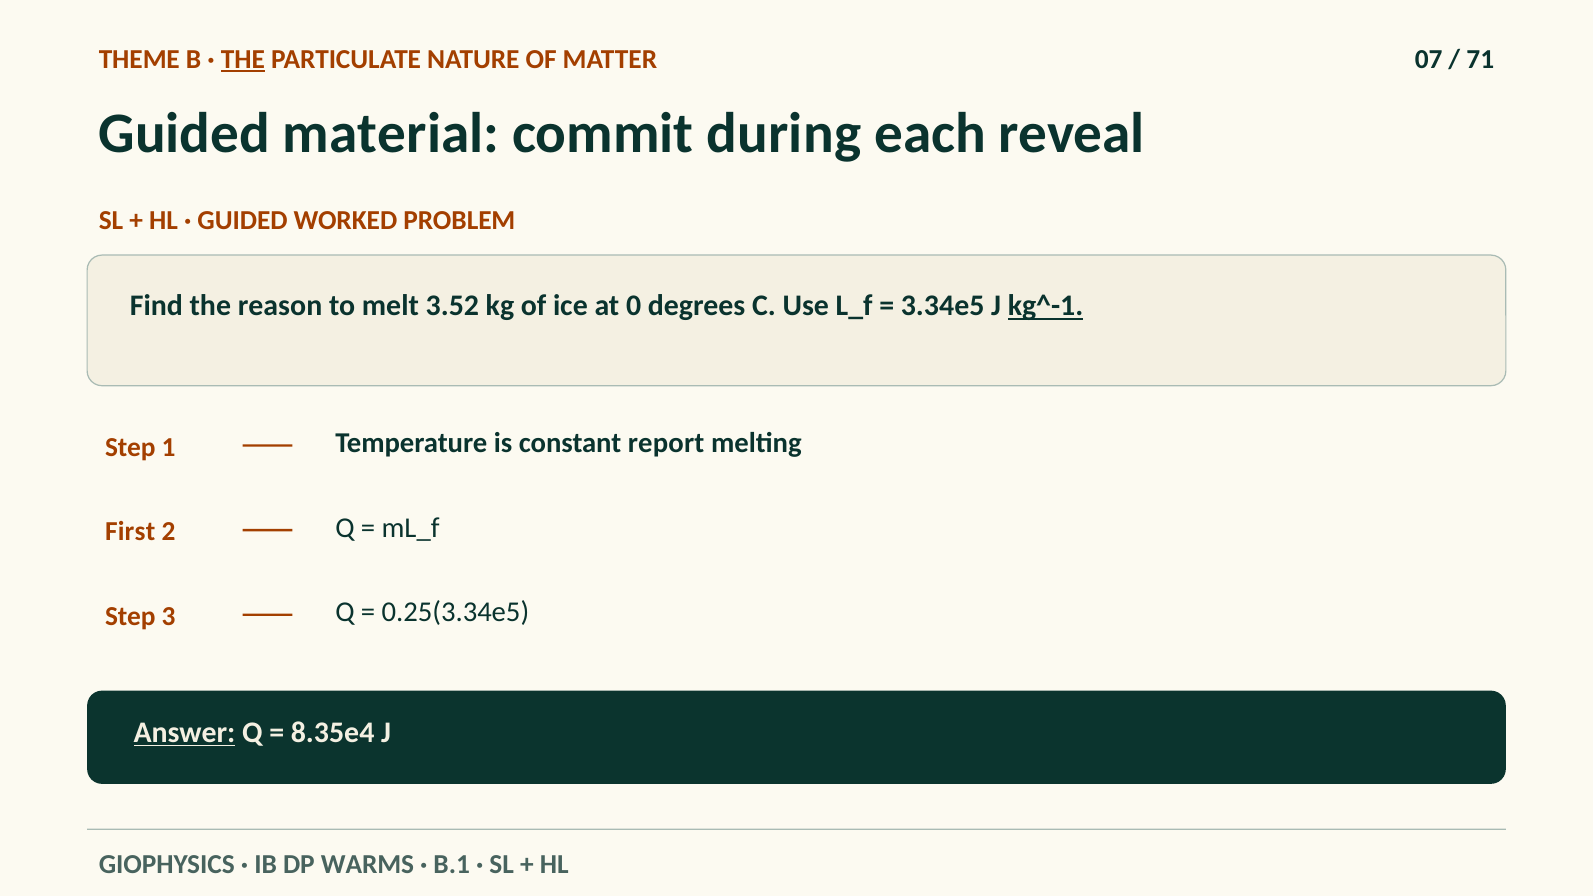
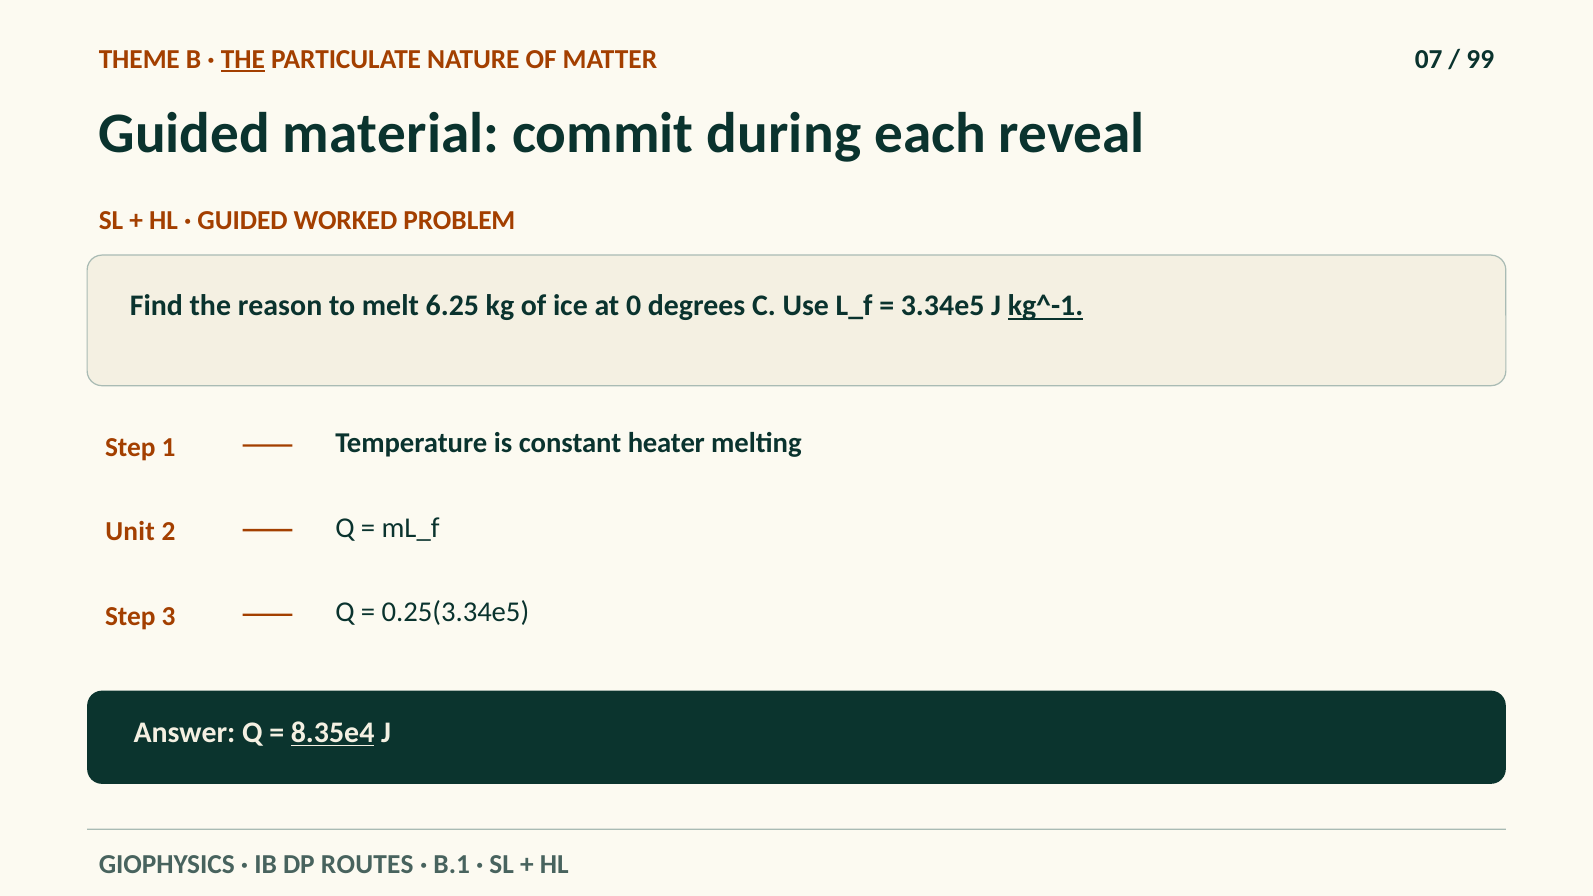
71: 71 -> 99
3.52: 3.52 -> 6.25
report: report -> heater
First: First -> Unit
Answer underline: present -> none
8.35e4 underline: none -> present
WARMS: WARMS -> ROUTES
